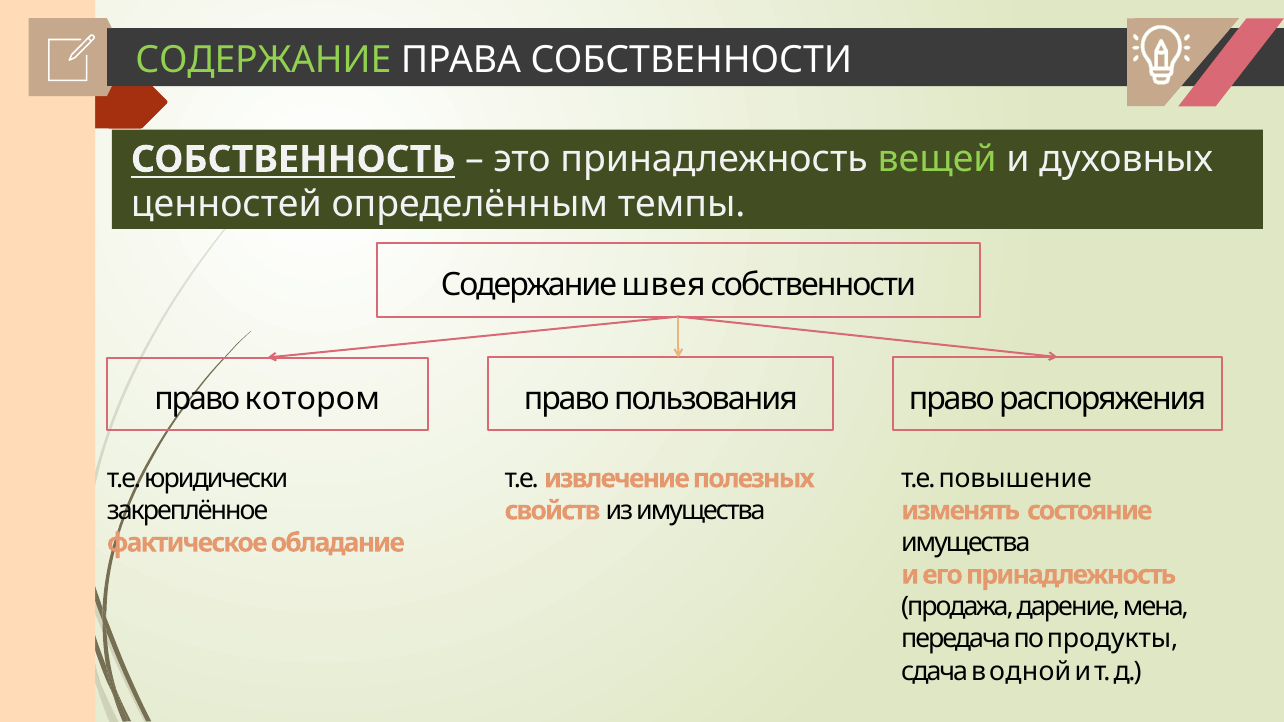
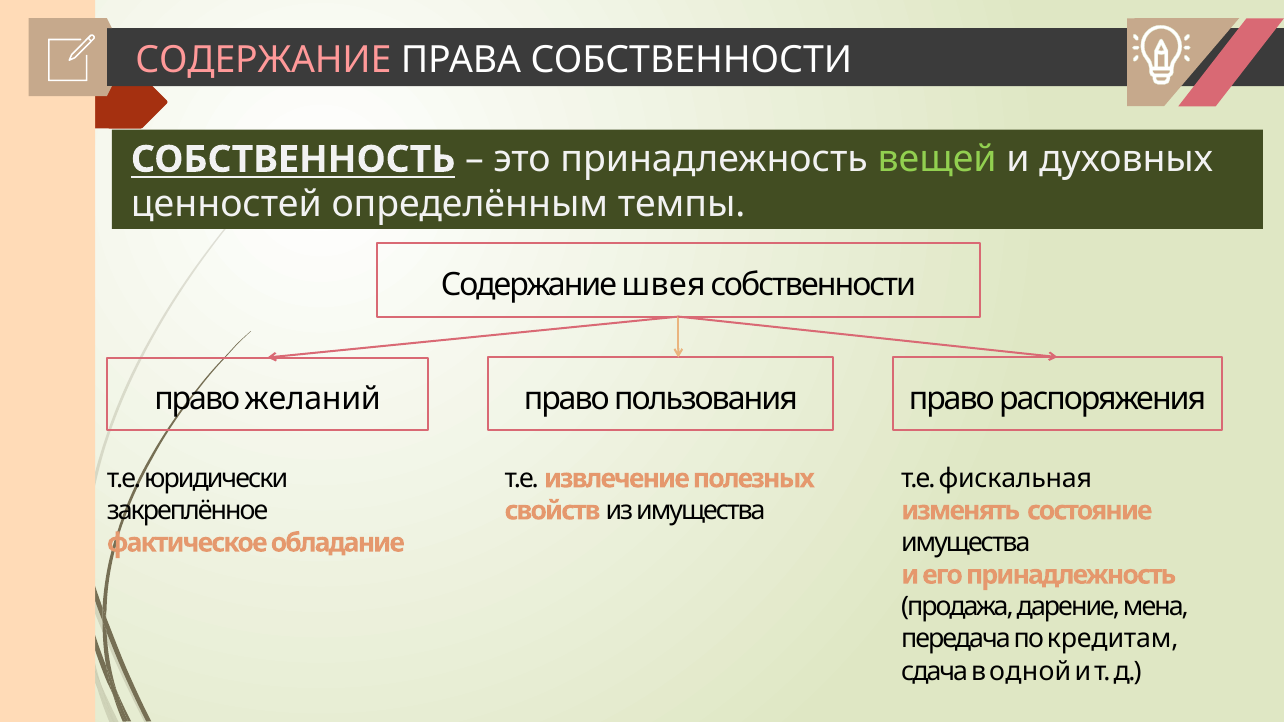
СОДЕРЖАНИЕ at (263, 60) colour: light green -> pink
котором: котором -> желаний
повышение: повышение -> фискальная
продукты: продукты -> кредитам
